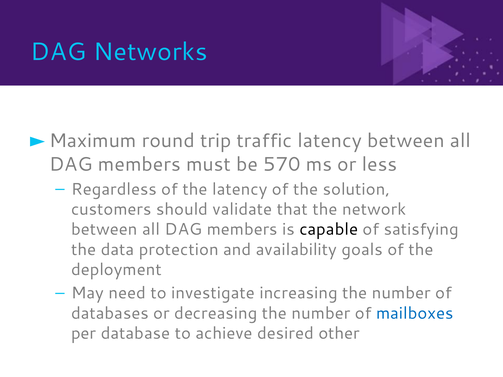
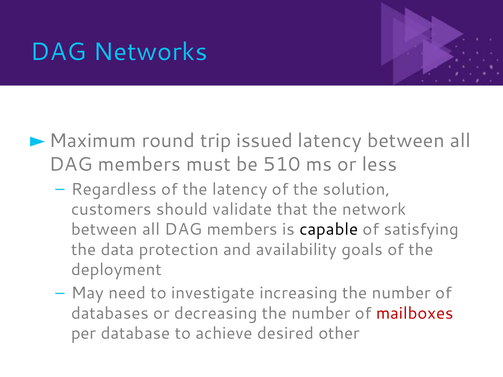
traffic: traffic -> issued
570: 570 -> 510
mailboxes colour: blue -> red
